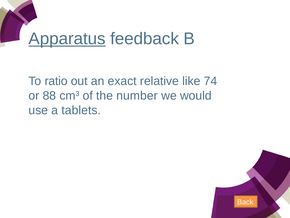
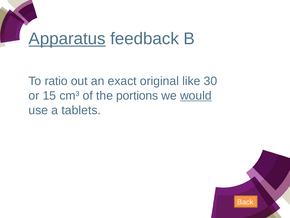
relative: relative -> original
74: 74 -> 30
88: 88 -> 15
number: number -> portions
would underline: none -> present
